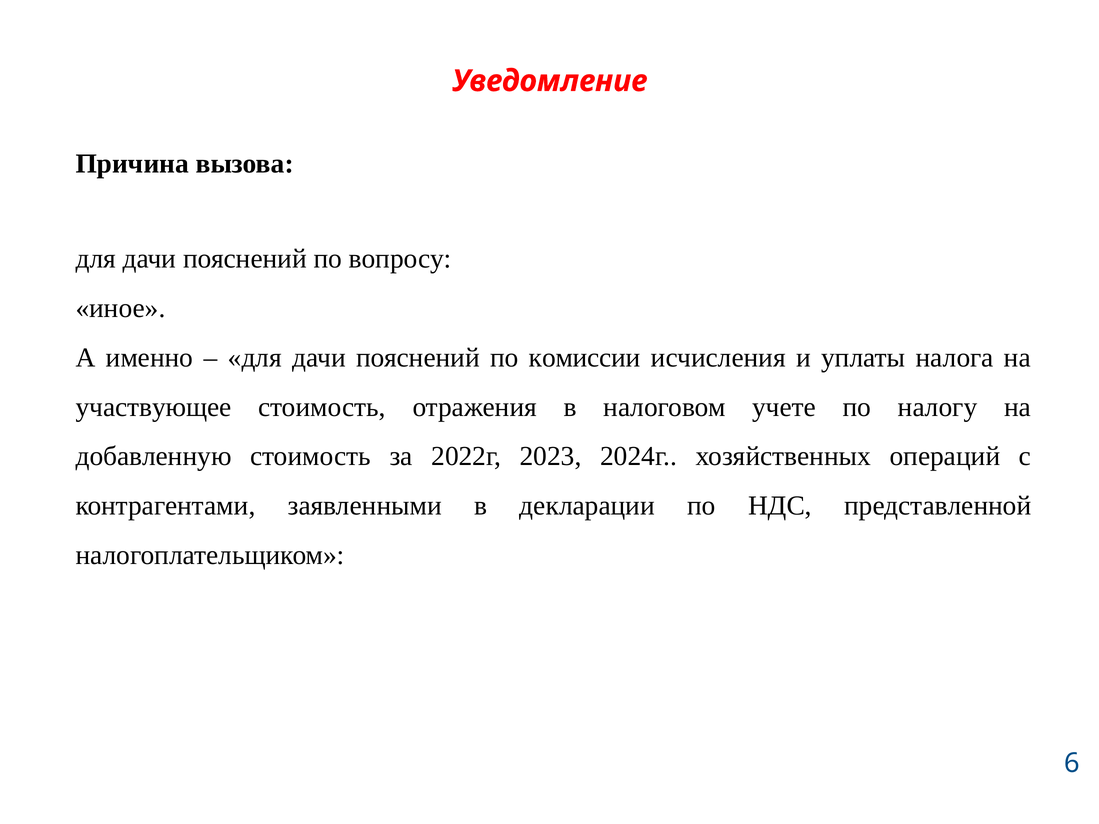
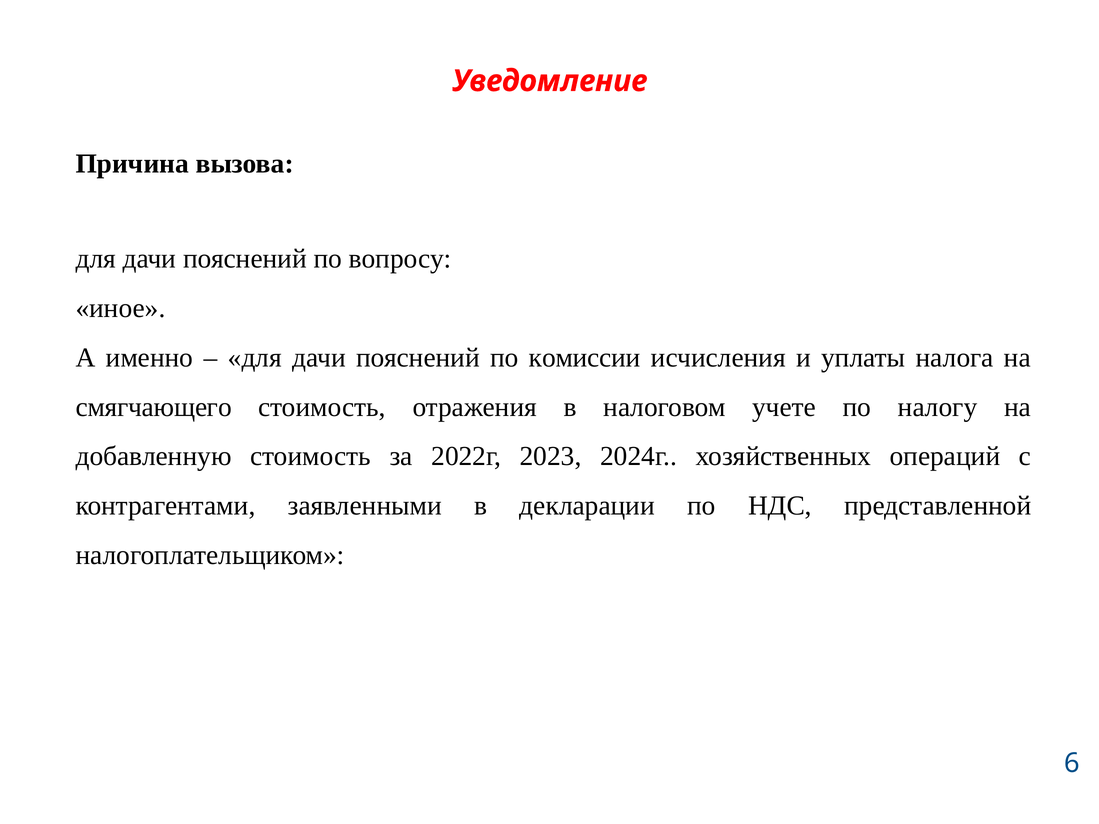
участвующее: участвующее -> смягчающего
